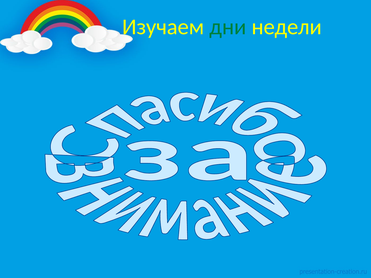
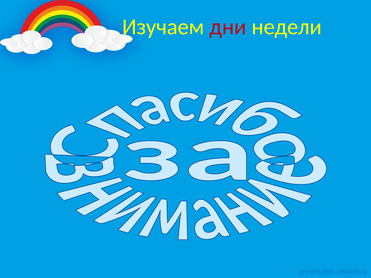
дни colour: green -> red
